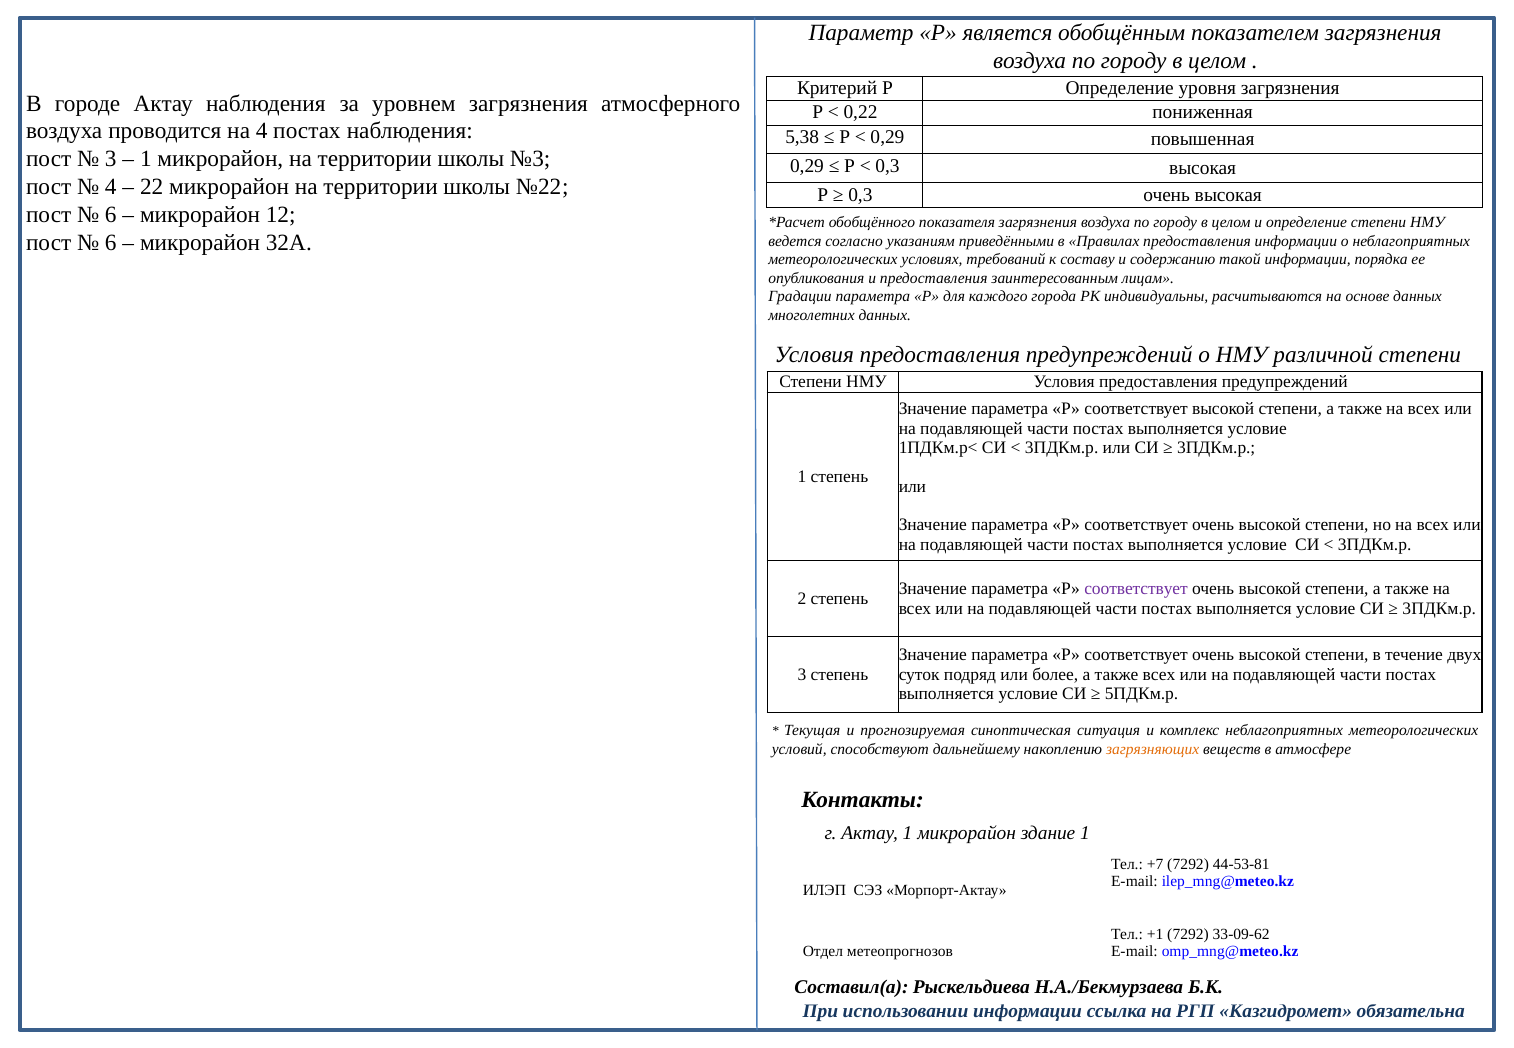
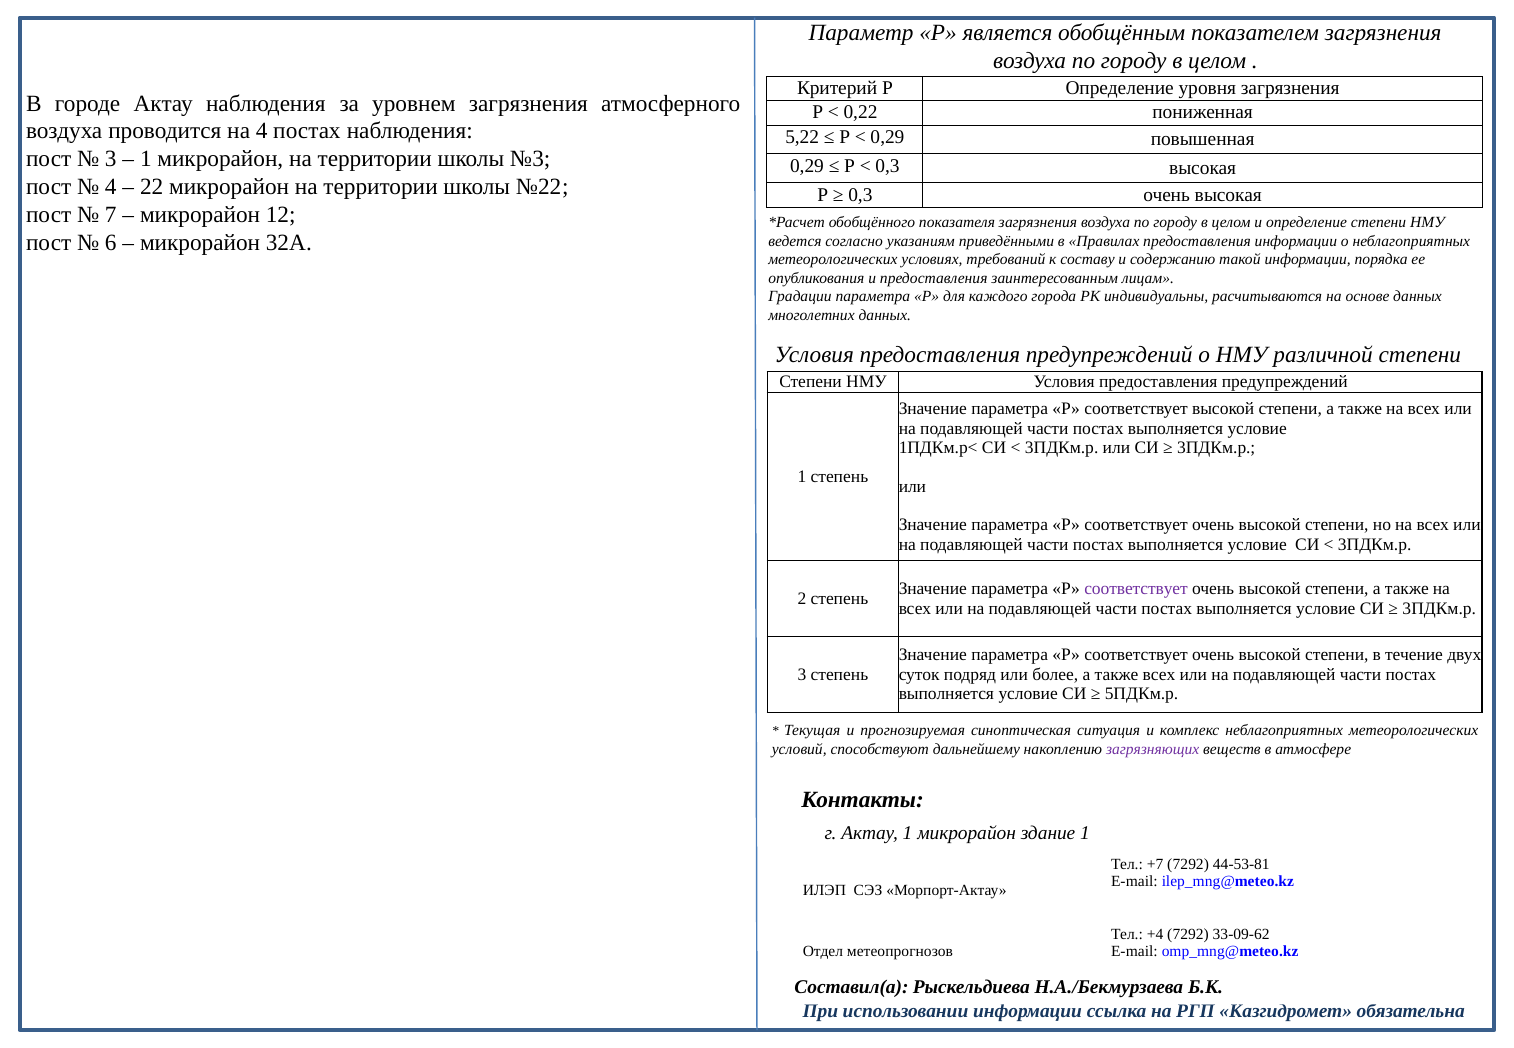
5,38: 5,38 -> 5,22
6 at (111, 215): 6 -> 7
загрязняющих colour: orange -> purple
+1: +1 -> +4
